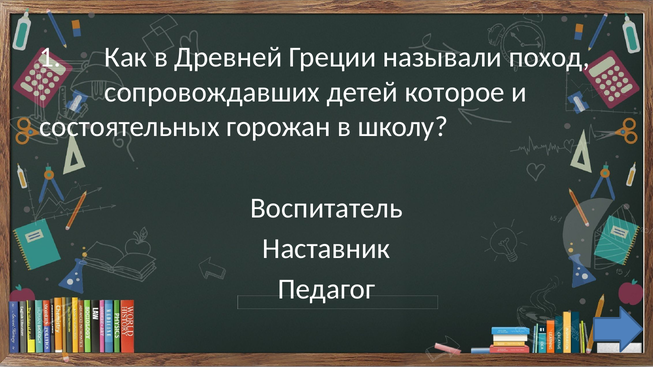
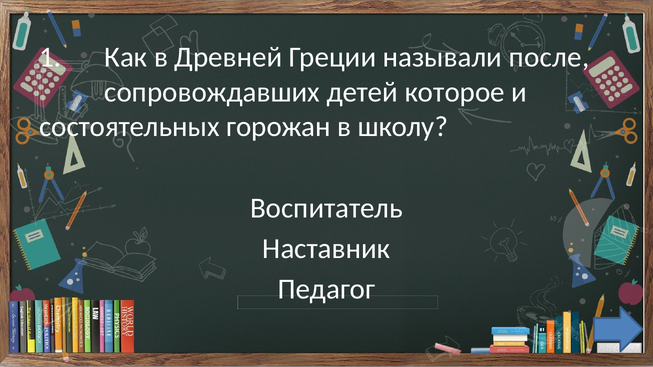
поход: поход -> после
